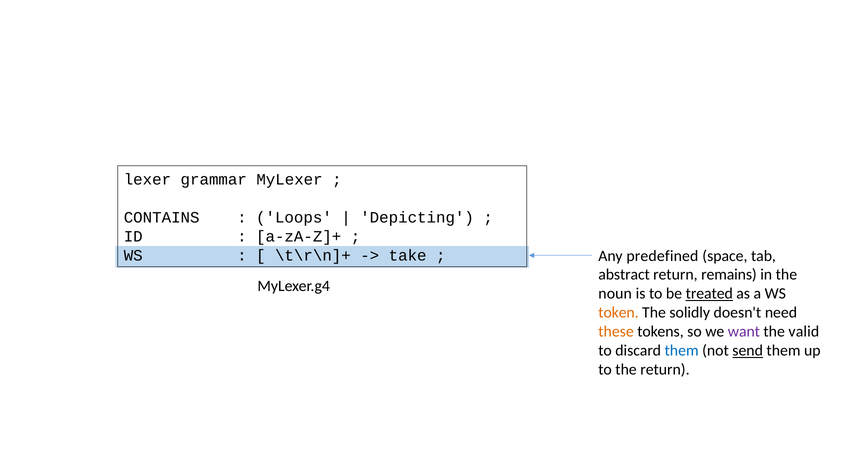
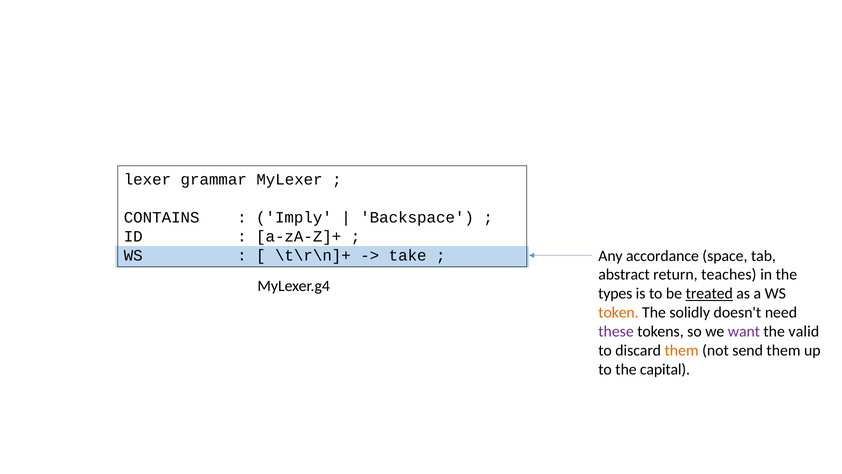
Loops: Loops -> Imply
Depicting: Depicting -> Backspace
predefined: predefined -> accordance
remains: remains -> teaches
noun: noun -> types
these colour: orange -> purple
them at (682, 350) colour: blue -> orange
send underline: present -> none
the return: return -> capital
